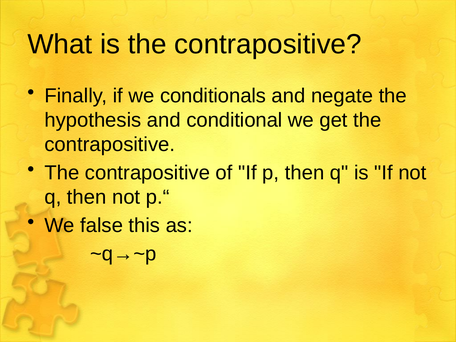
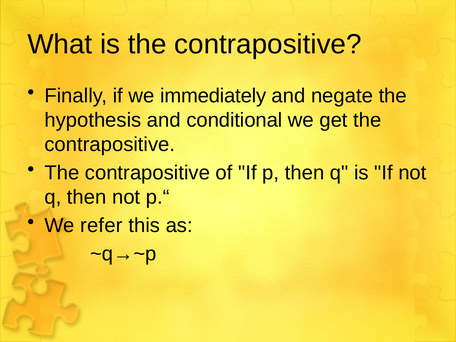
conditionals: conditionals -> immediately
false: false -> refer
